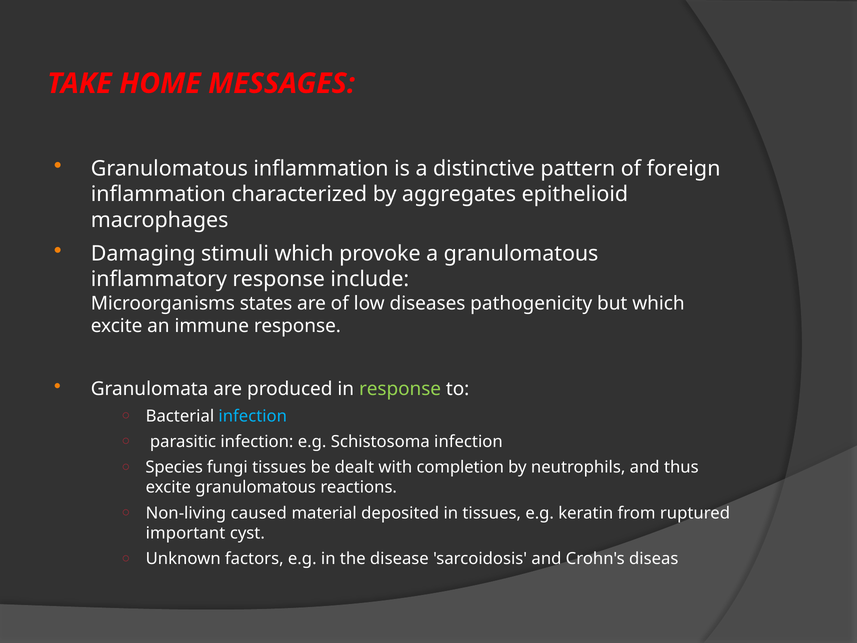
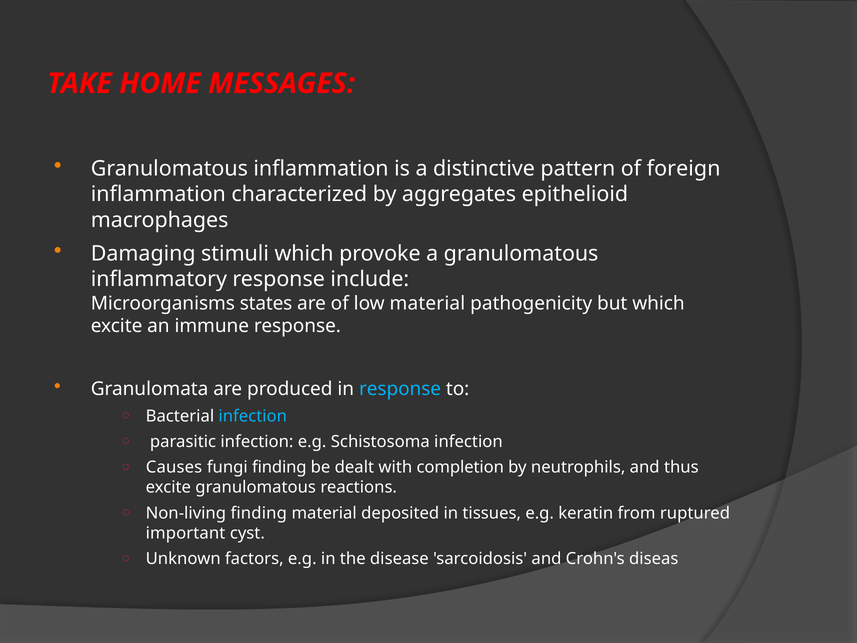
low diseases: diseases -> material
response at (400, 389) colour: light green -> light blue
Species: Species -> Causes
fungi tissues: tissues -> finding
Non-living caused: caused -> finding
